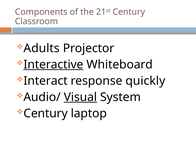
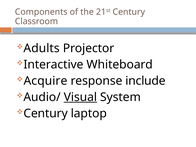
Interactive underline: present -> none
Interact: Interact -> Acquire
quickly: quickly -> include
